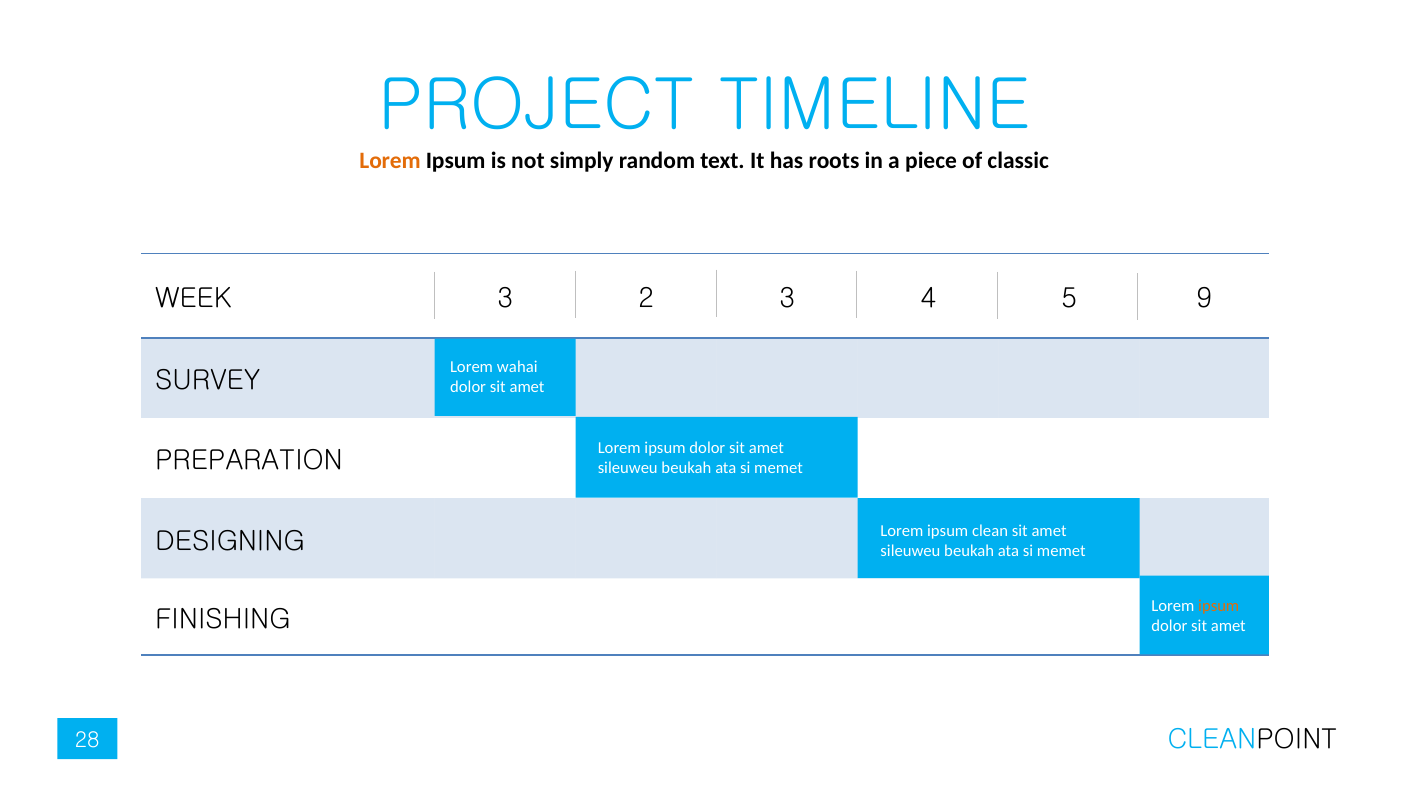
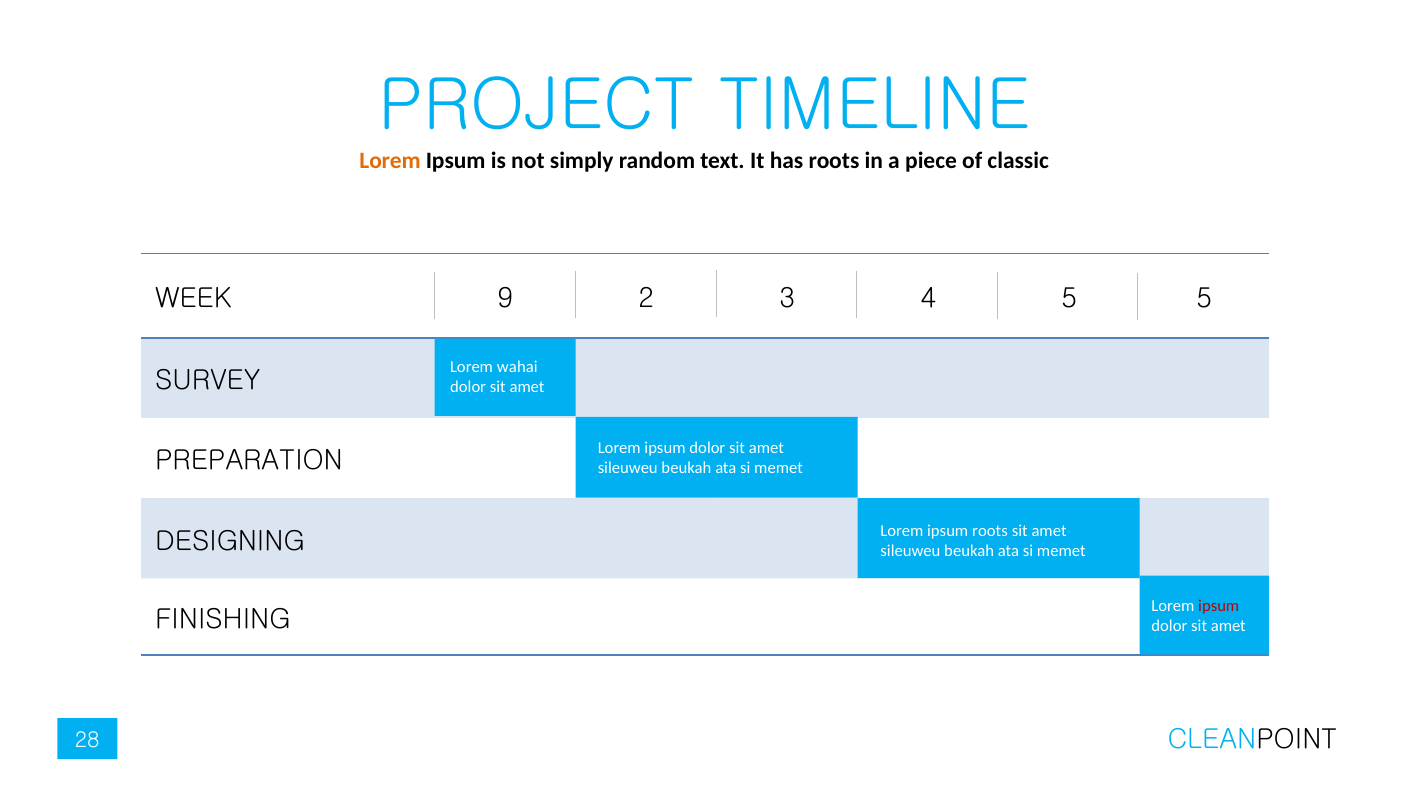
WEEK 3: 3 -> 9
5 9: 9 -> 5
ipsum clean: clean -> roots
ipsum at (1219, 606) colour: orange -> red
